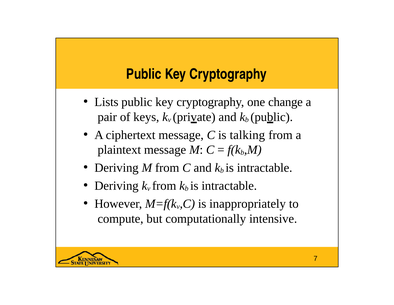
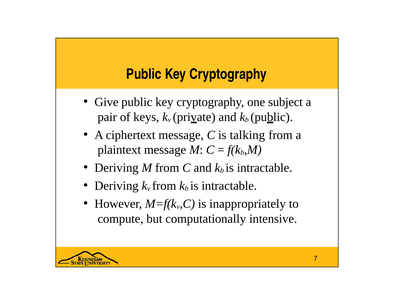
Lists: Lists -> Give
change: change -> subject
